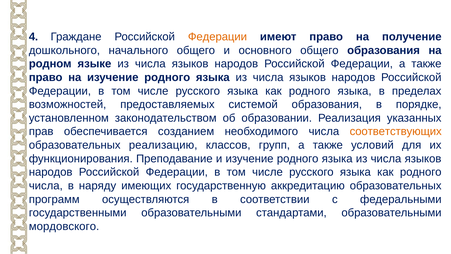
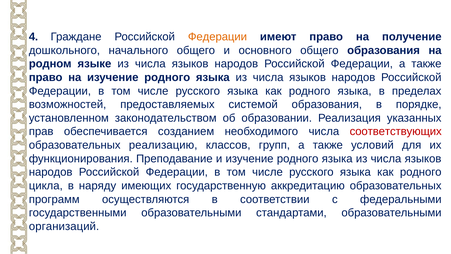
соответствующих colour: orange -> red
числа at (46, 186): числа -> цикла
мордовского: мордовского -> организаций
